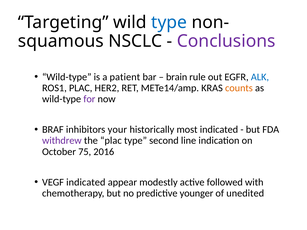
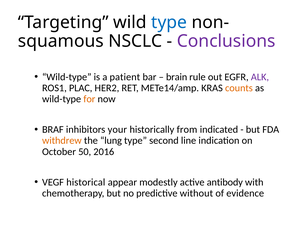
ALK colour: blue -> purple
for colour: purple -> orange
most: most -> from
withdrew colour: purple -> orange
the plac: plac -> lung
75: 75 -> 50
VEGF indicated: indicated -> historical
followed: followed -> antibody
younger: younger -> without
unedited: unedited -> evidence
